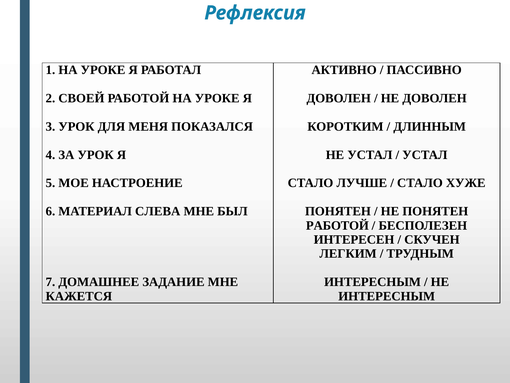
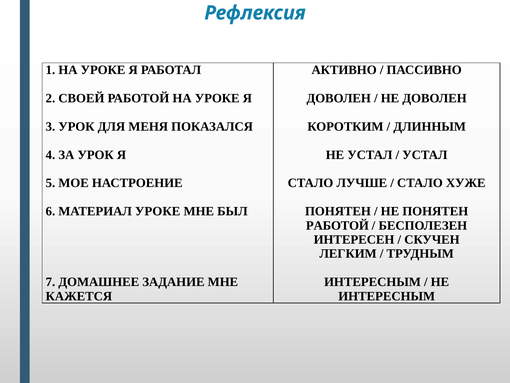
МАТЕРИАЛ СЛЕВА: СЛЕВА -> УРОКЕ
